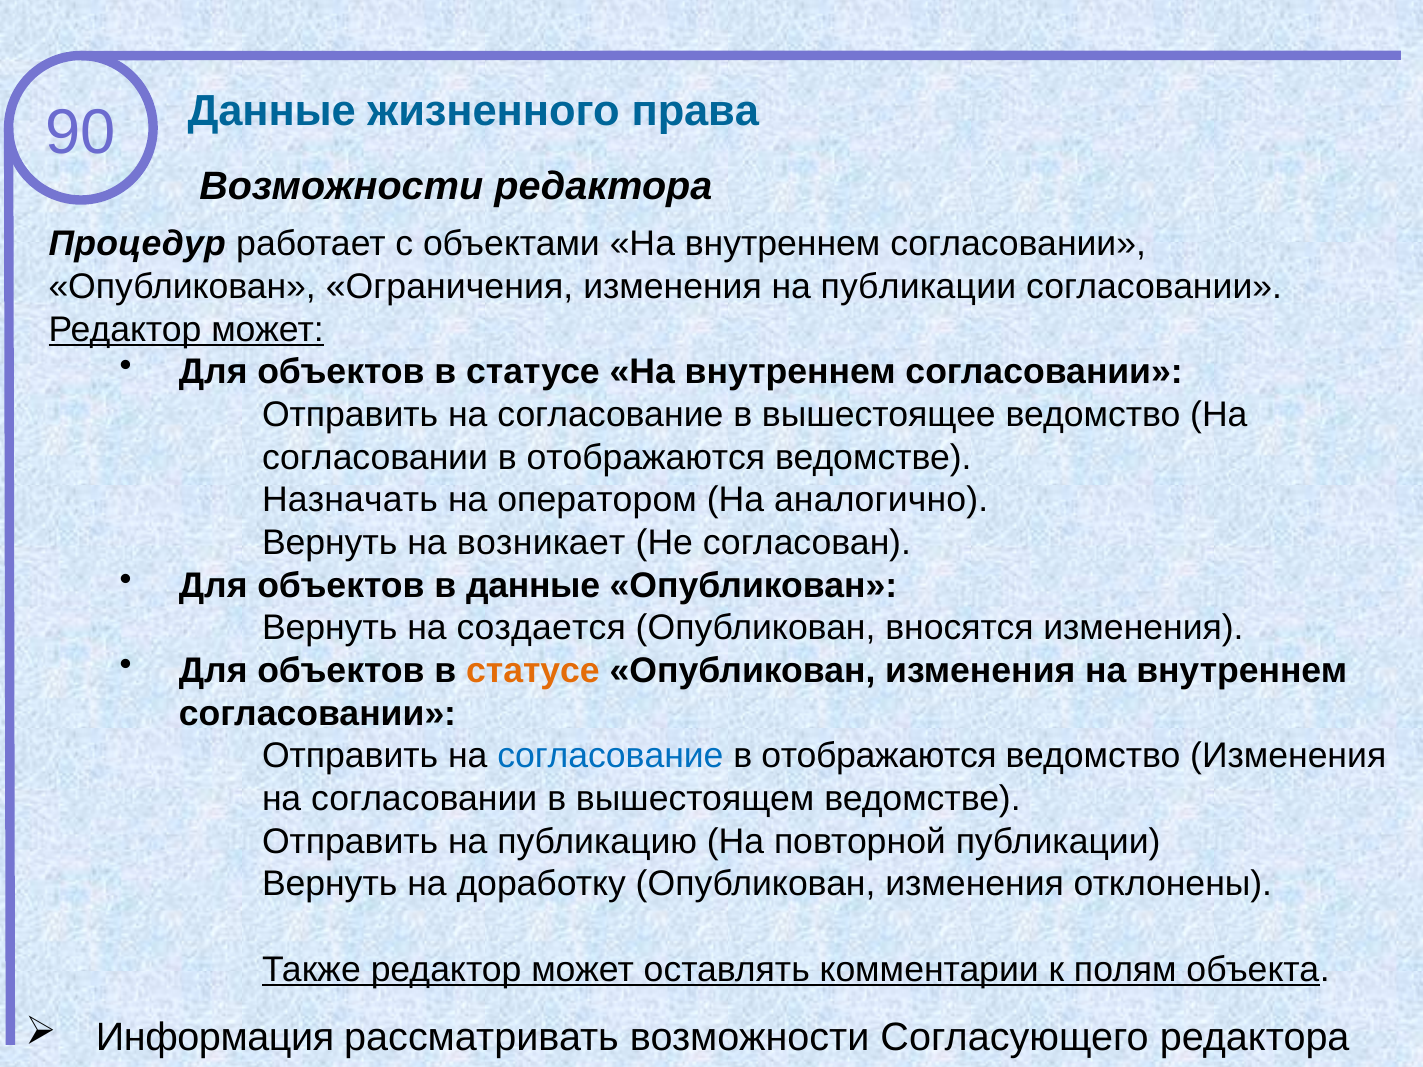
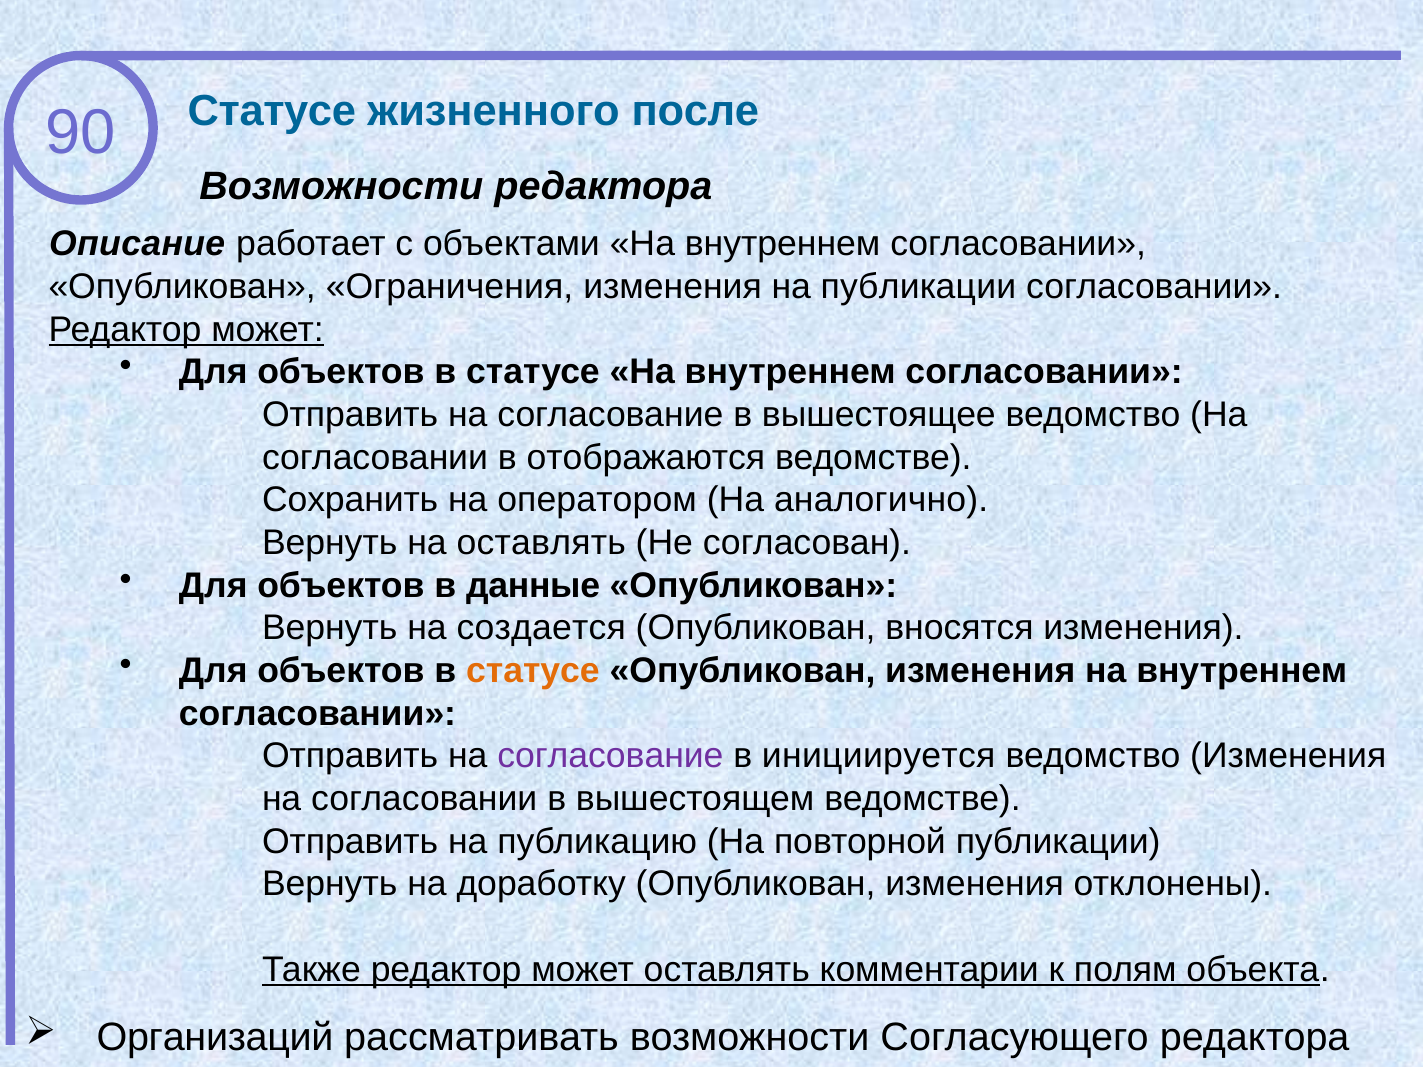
Данные at (272, 111): Данные -> Статусе
права: права -> после
Процедур: Процедур -> Описание
Назначать: Назначать -> Сохранить
на возникает: возникает -> оставлять
согласование at (610, 756) colour: blue -> purple
отображаются at (879, 756): отображаются -> инициируется
Информация: Информация -> Организаций
